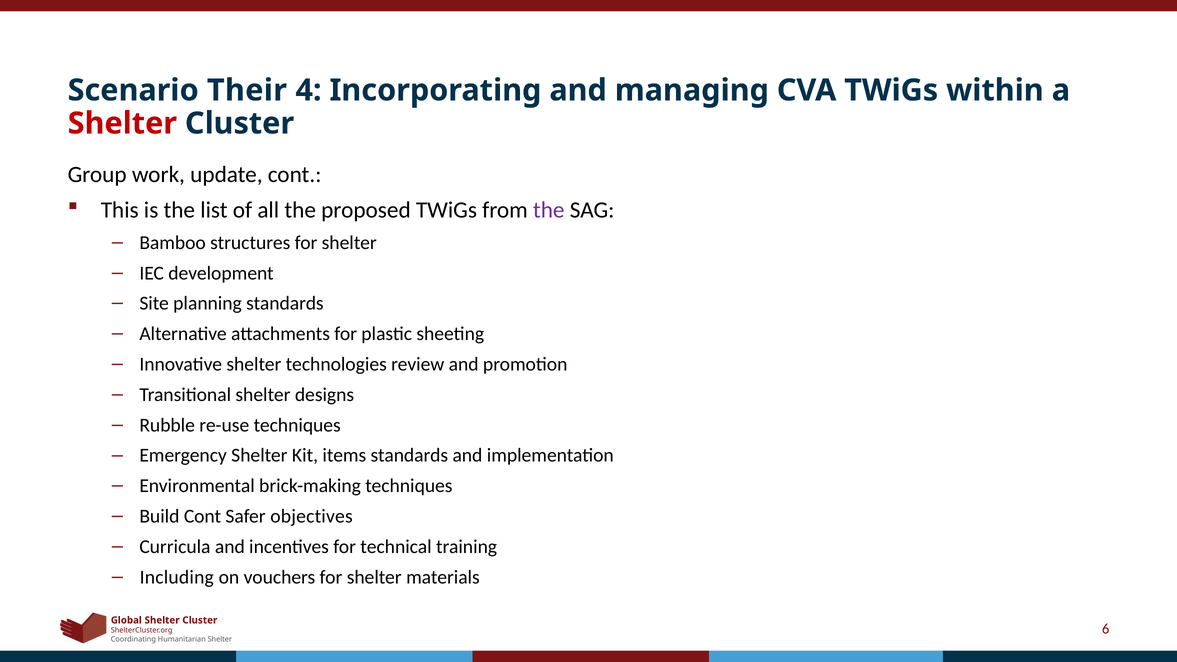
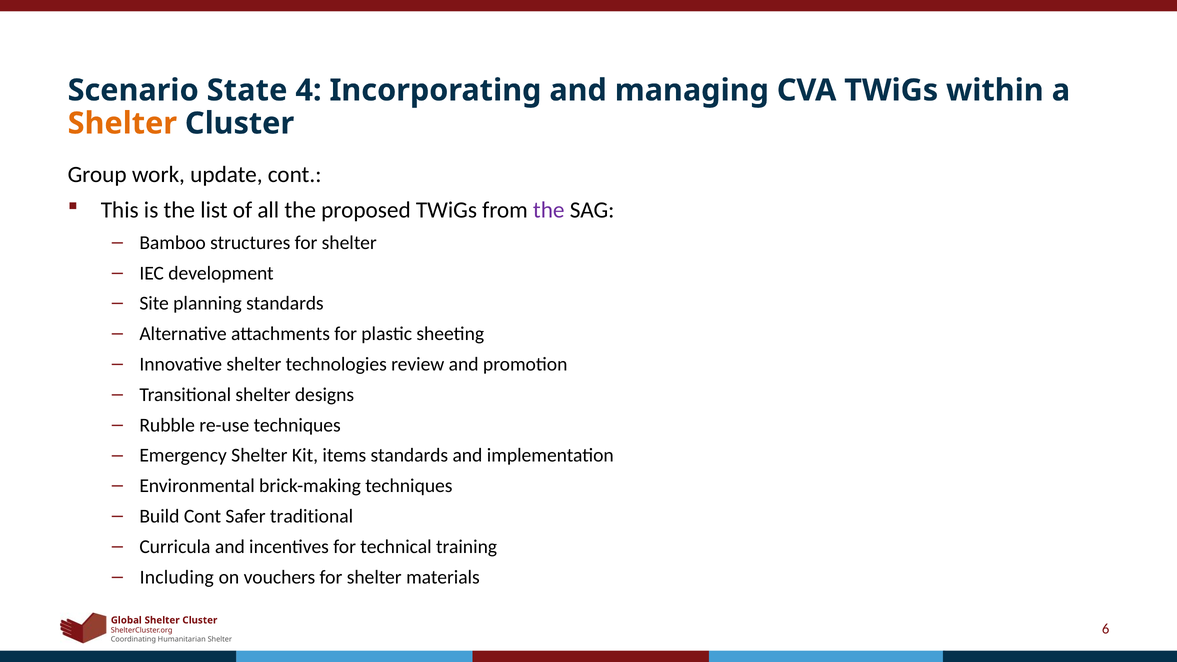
Their: Their -> State
Shelter at (122, 123) colour: red -> orange
objectives: objectives -> traditional
